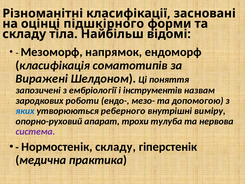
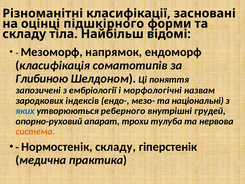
Виражені: Виражені -> Глибиною
інструментів: інструментів -> морфологічні
роботи: роботи -> індексів
допомогою: допомогою -> національні
виміру: виміру -> грудей
система colour: purple -> orange
